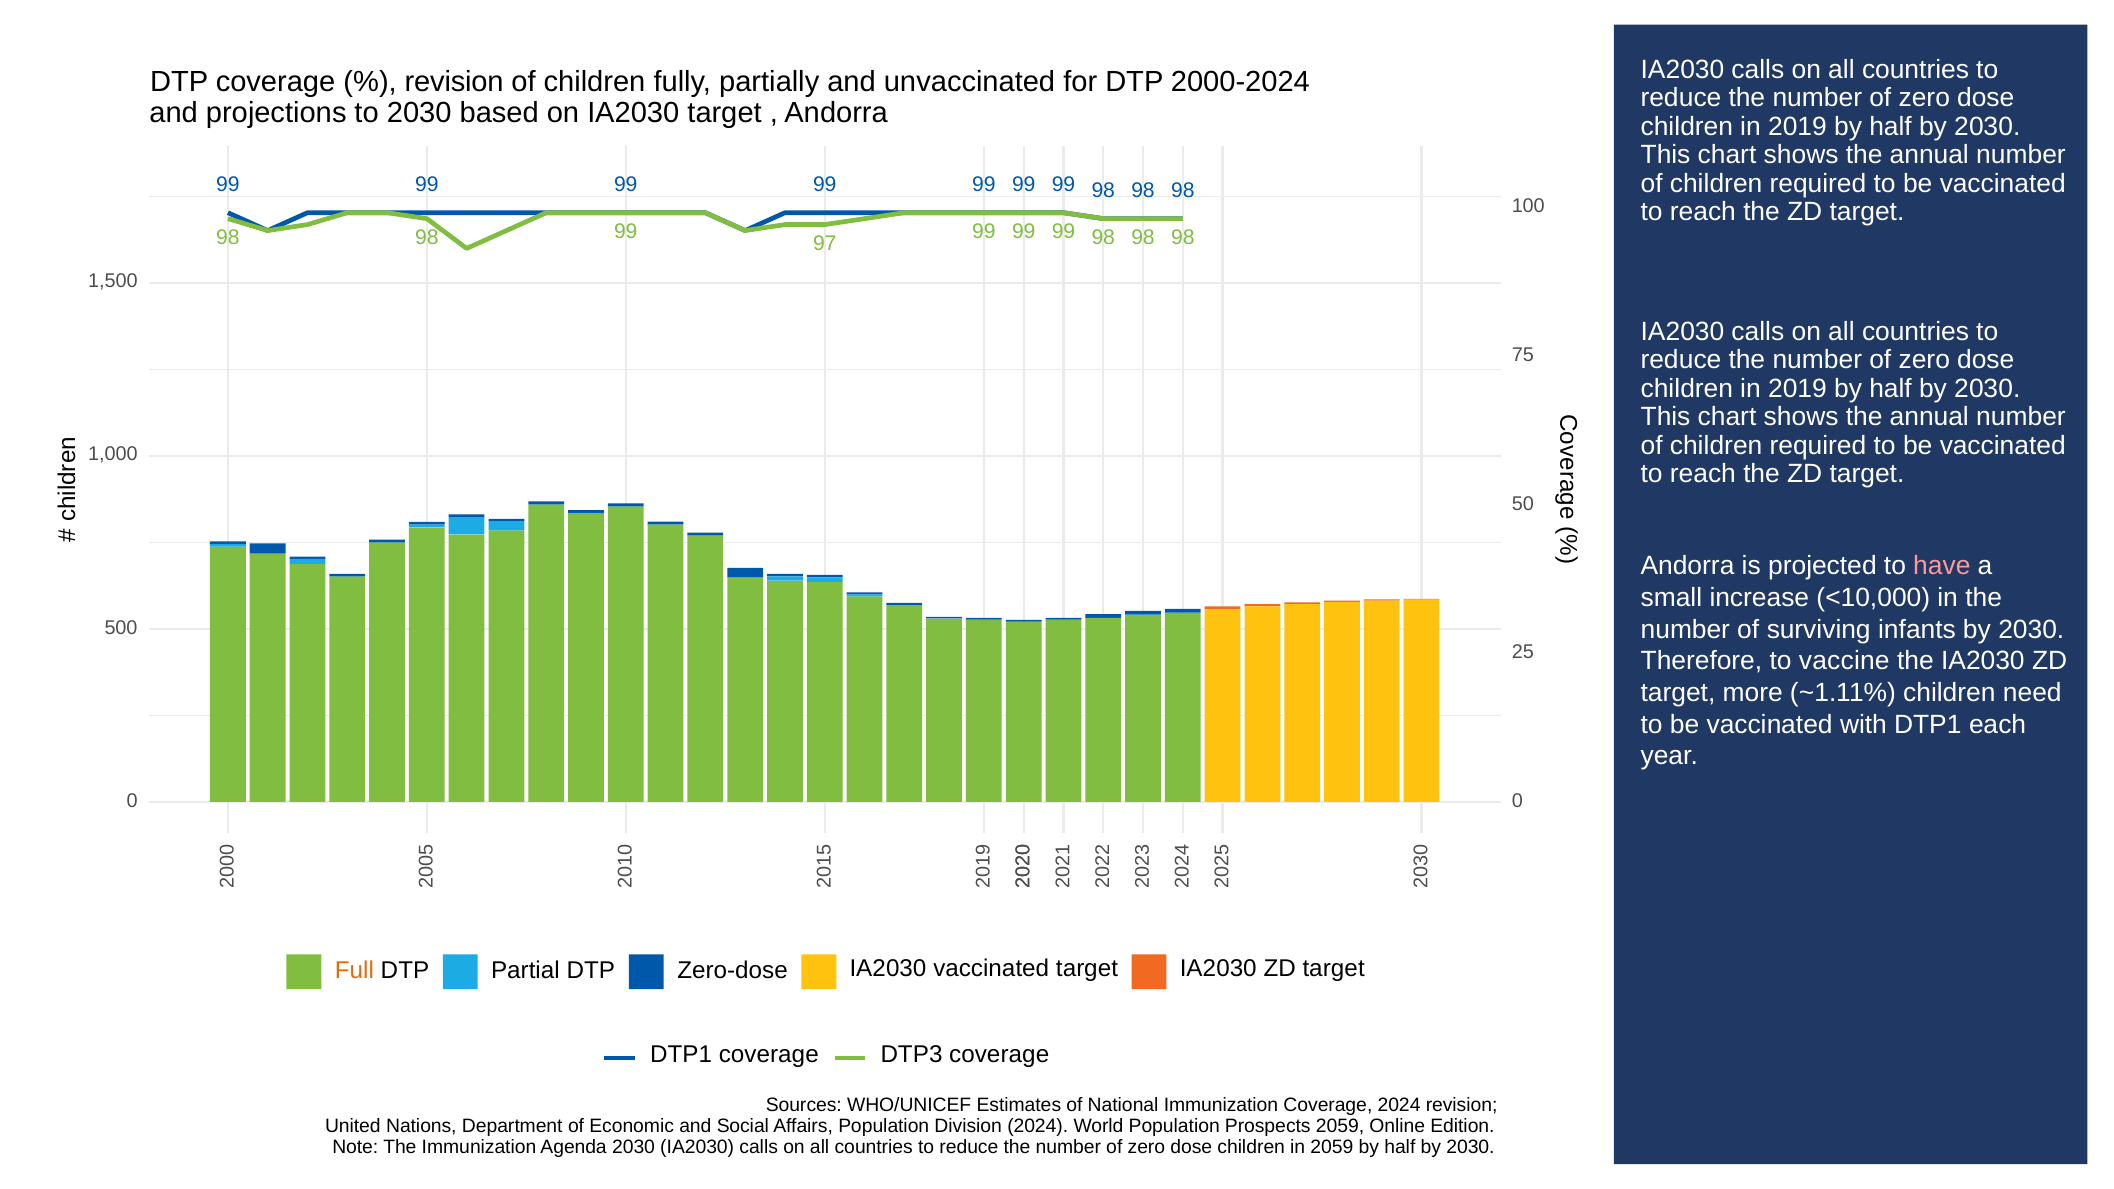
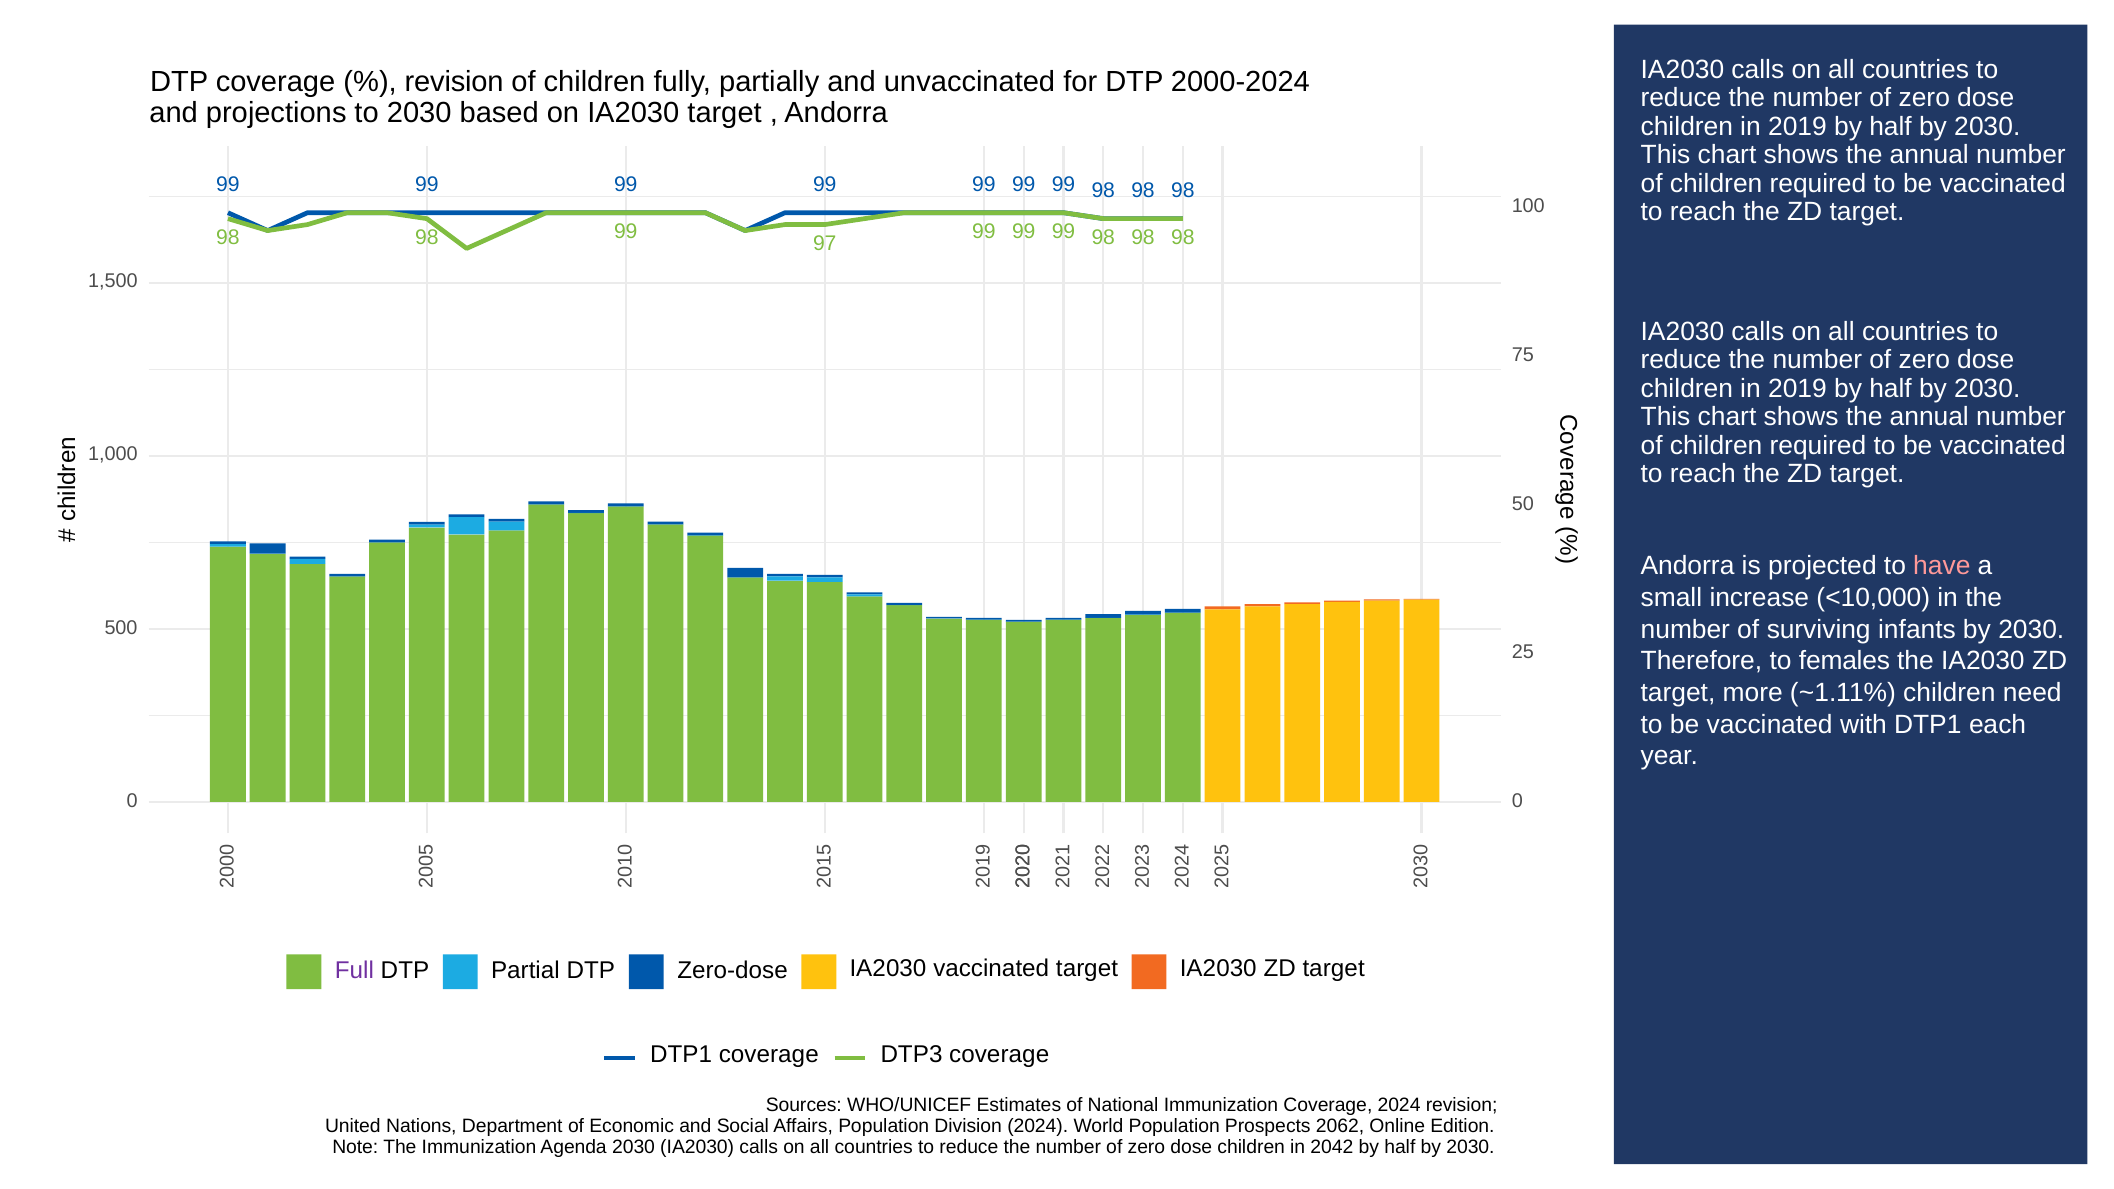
vaccine: vaccine -> females
Full colour: orange -> purple
Prospects 2059: 2059 -> 2062
in 2059: 2059 -> 2042
